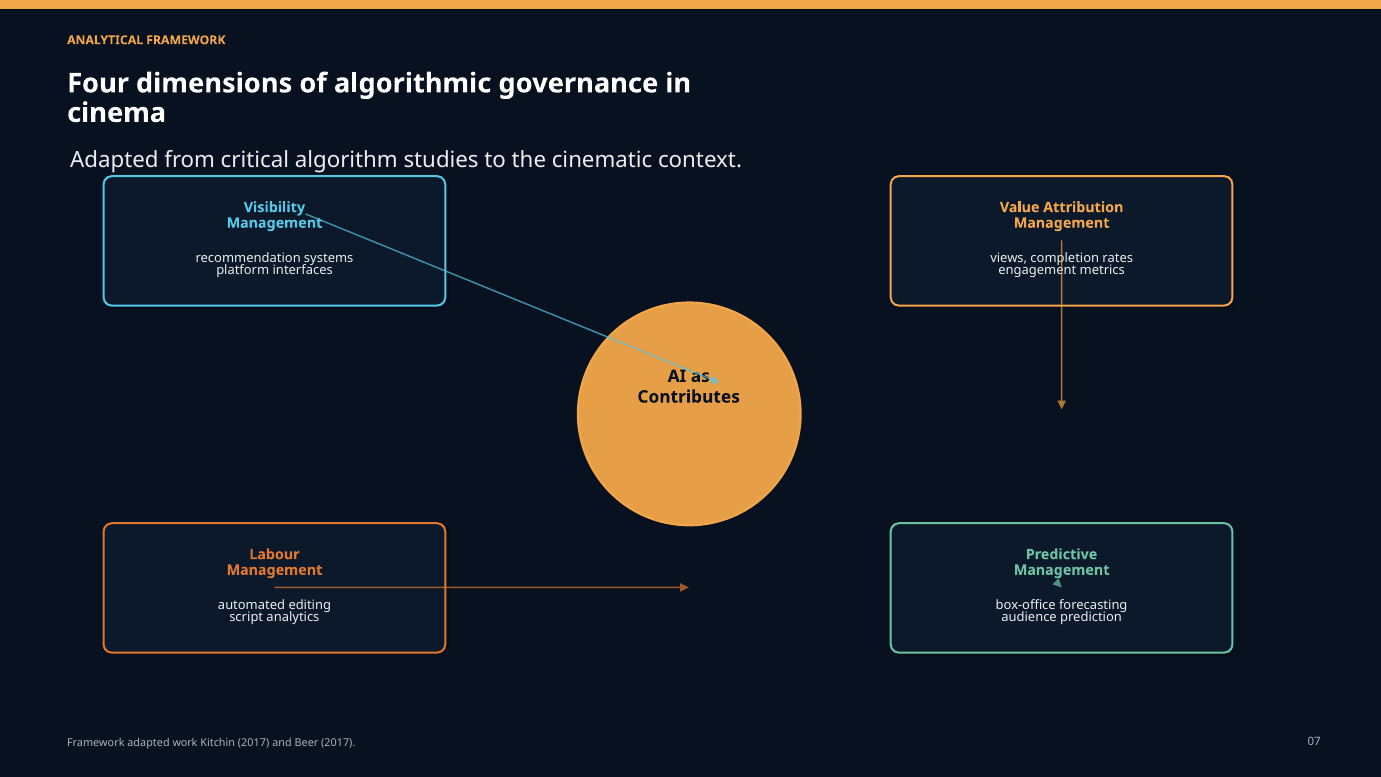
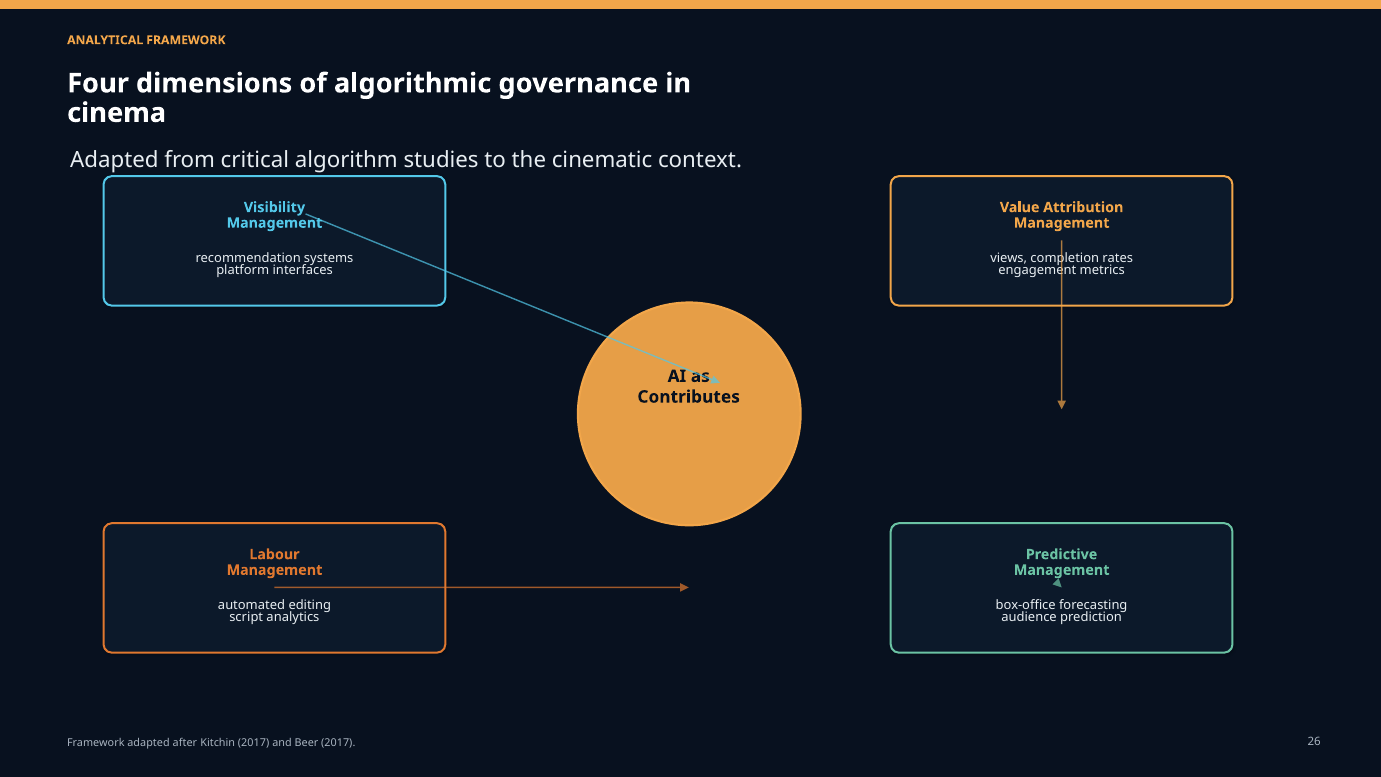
work: work -> after
07: 07 -> 26
